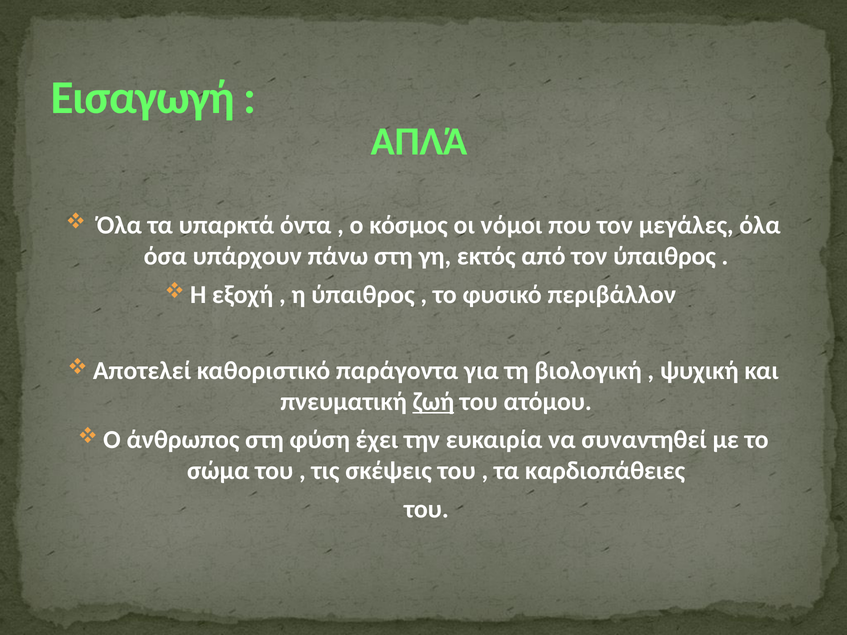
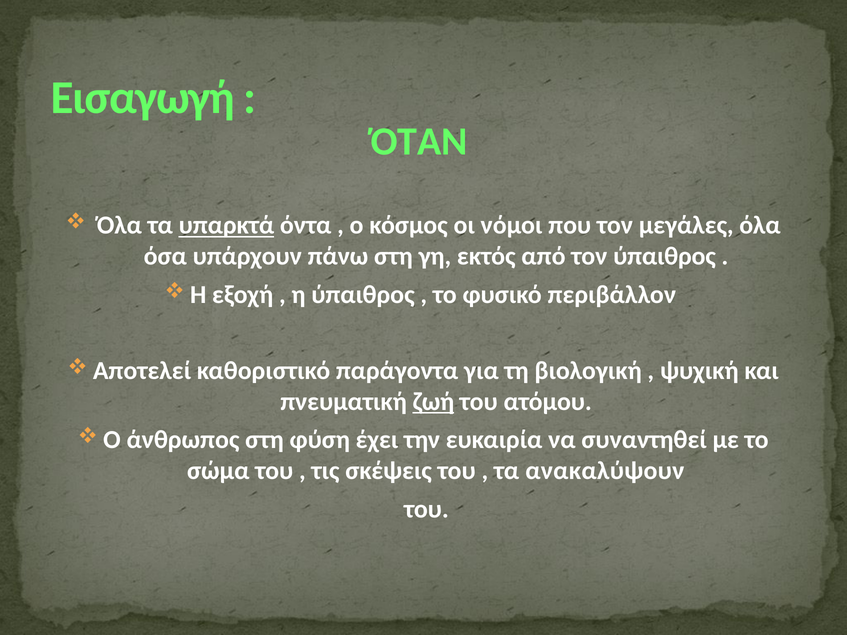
ΑΠΛΆ: ΑΠΛΆ -> ΌΤΑΝ
υπαρκτά underline: none -> present
καρδιοπάθειες: καρδιοπάθειες -> ανακαλύψουν
